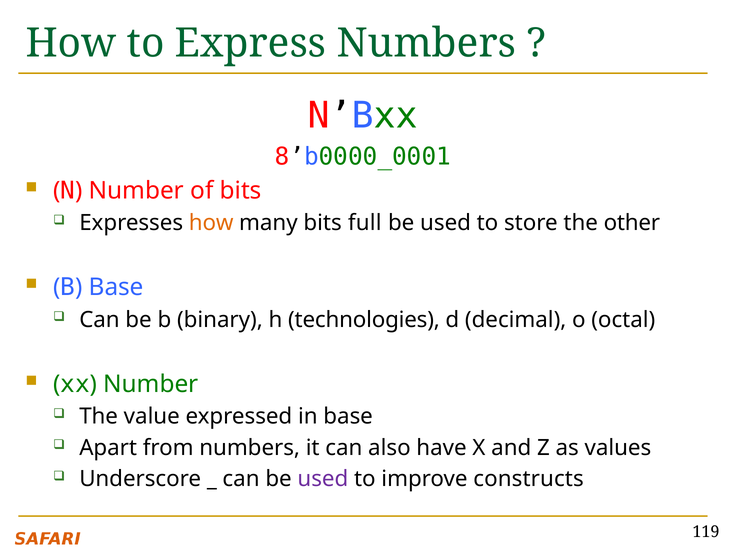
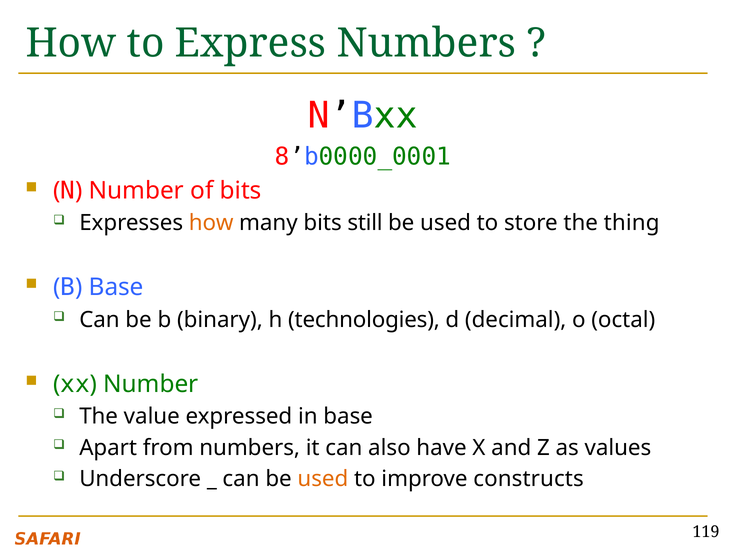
full: full -> still
other: other -> thing
used at (323, 479) colour: purple -> orange
